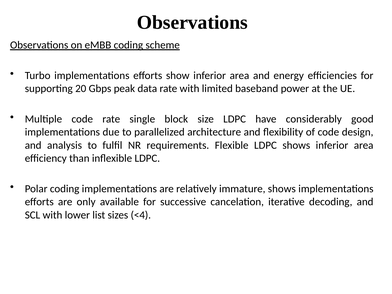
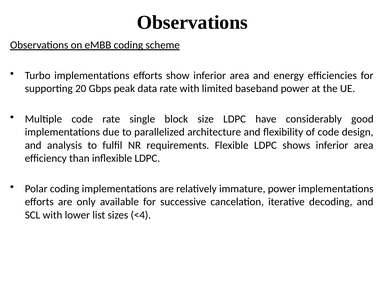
immature shows: shows -> power
